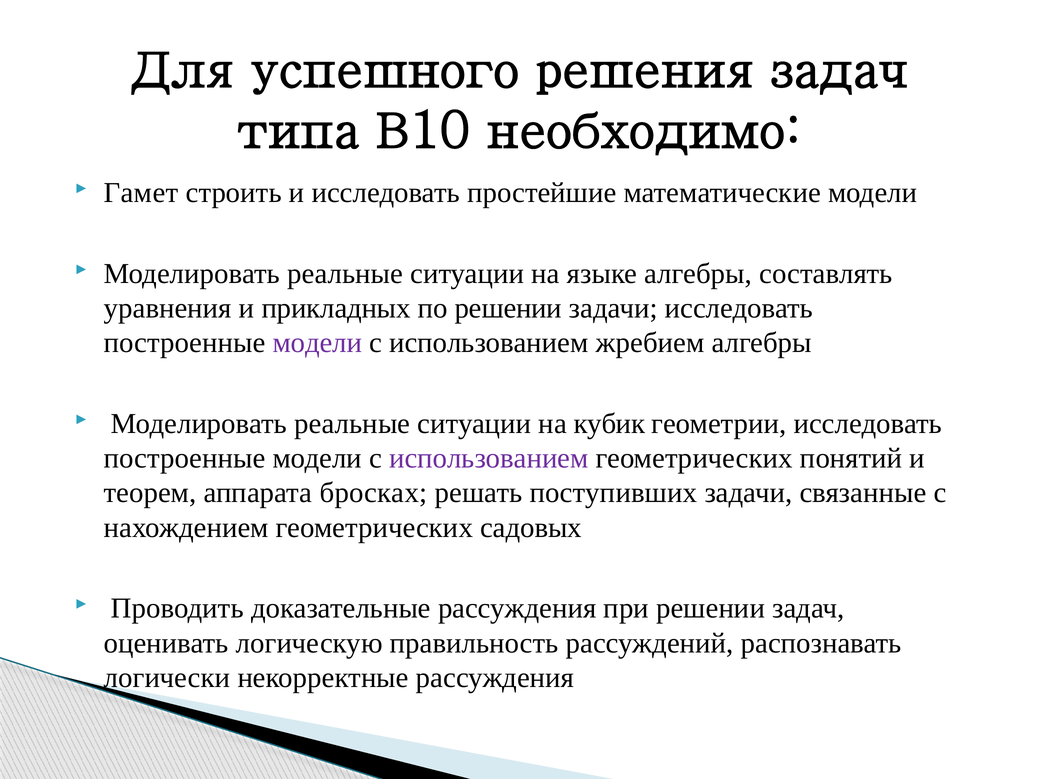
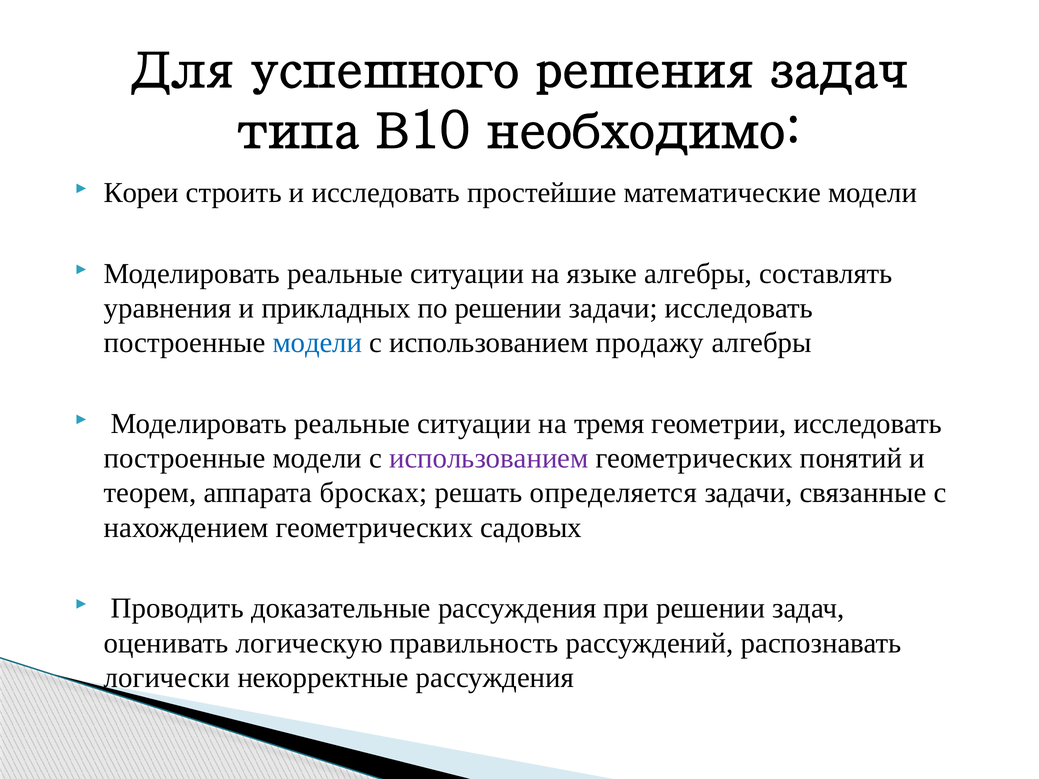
Гамет: Гамет -> Кореи
модели at (317, 343) colour: purple -> blue
жребием: жребием -> продажу
кубик: кубик -> тремя
поступивших: поступивших -> определяется
